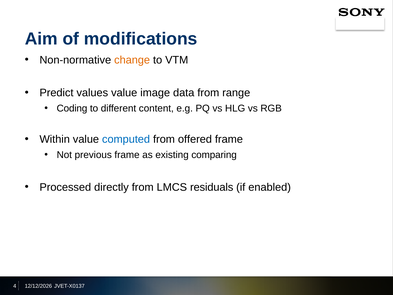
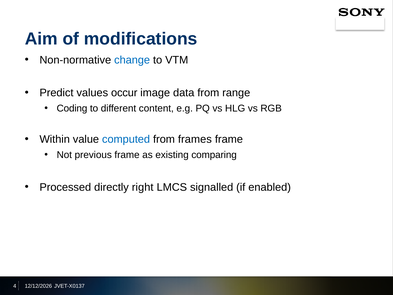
change colour: orange -> blue
values value: value -> occur
offered: offered -> frames
directly from: from -> right
residuals: residuals -> signalled
